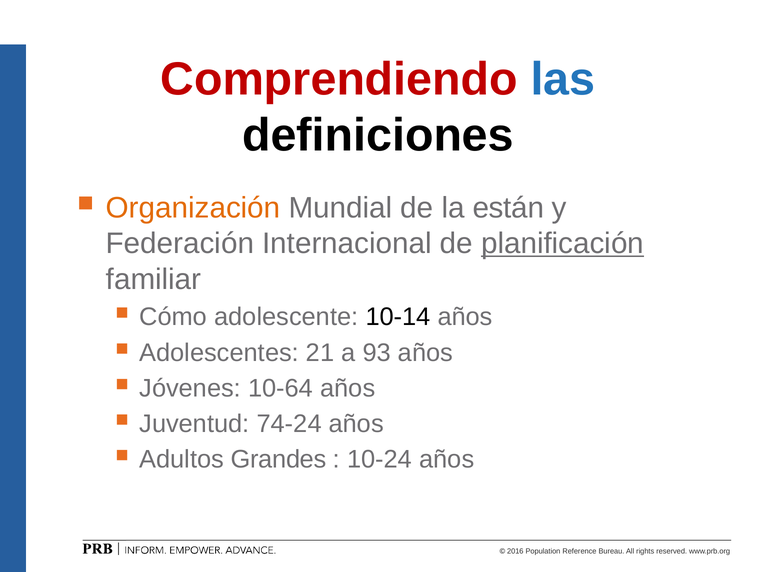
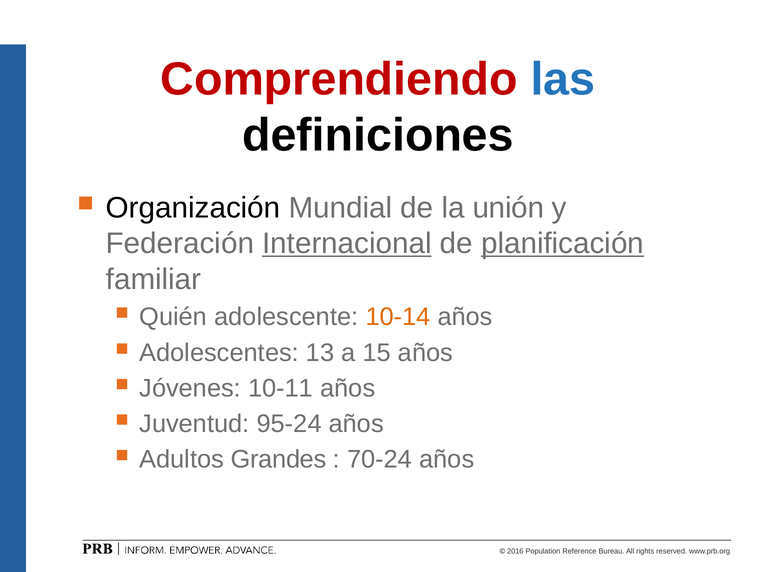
Organización colour: orange -> black
están: están -> unión
Internacional underline: none -> present
Cómo: Cómo -> Quién
10-14 colour: black -> orange
21: 21 -> 13
93: 93 -> 15
10-64: 10-64 -> 10-11
74-24: 74-24 -> 95-24
10-24: 10-24 -> 70-24
